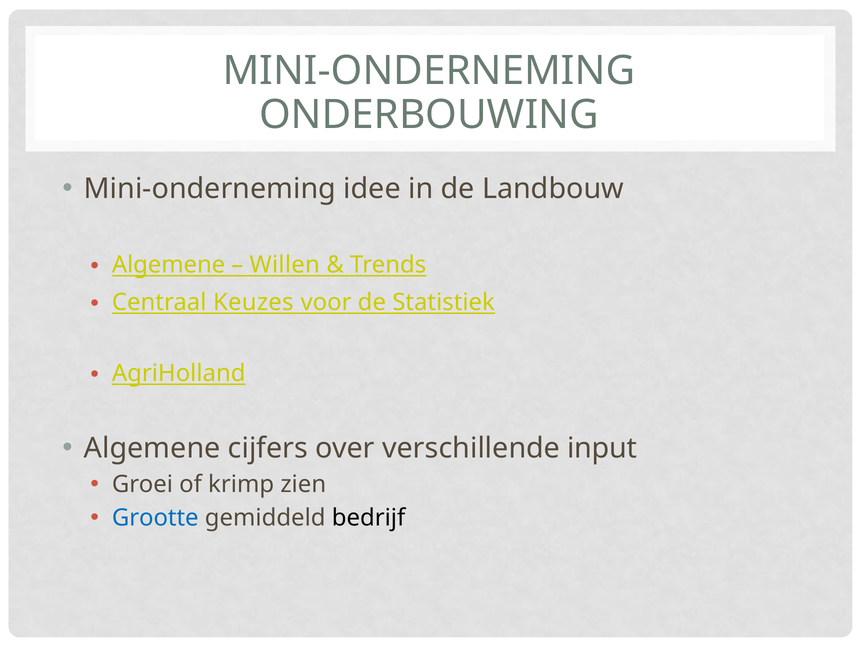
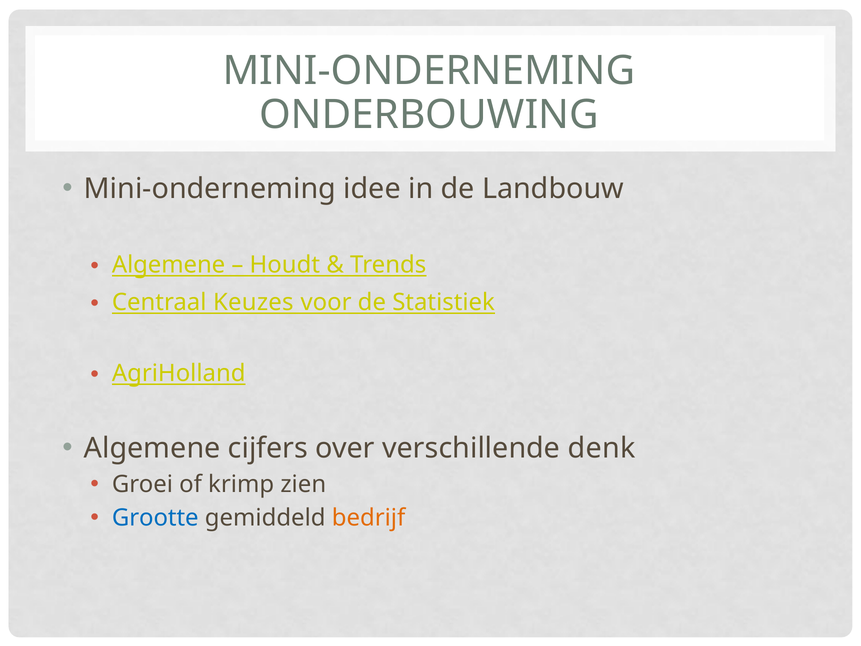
Willen: Willen -> Houdt
input: input -> denk
bedrijf colour: black -> orange
